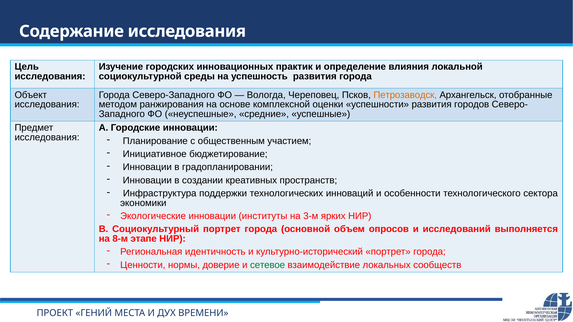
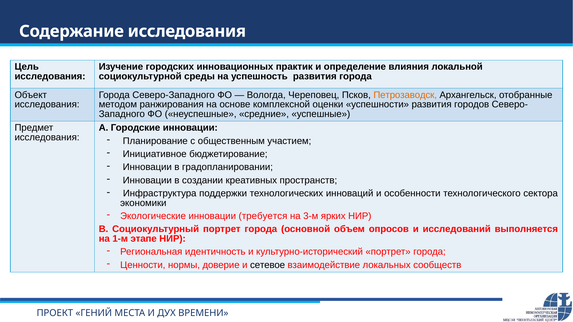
институты: институты -> требуется
8-м: 8-м -> 1-м
сетевое colour: green -> black
